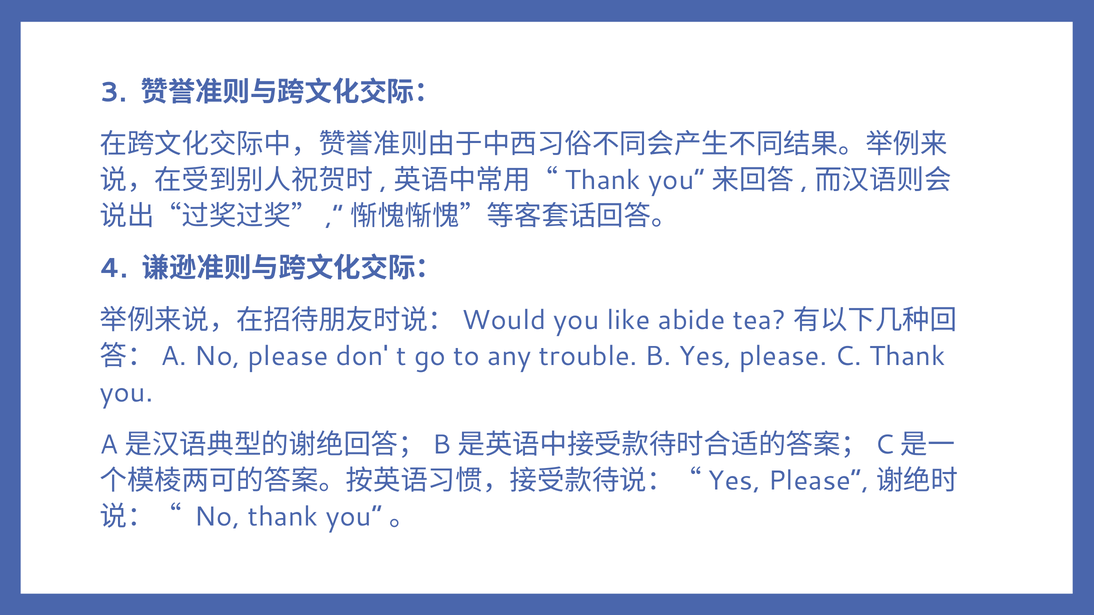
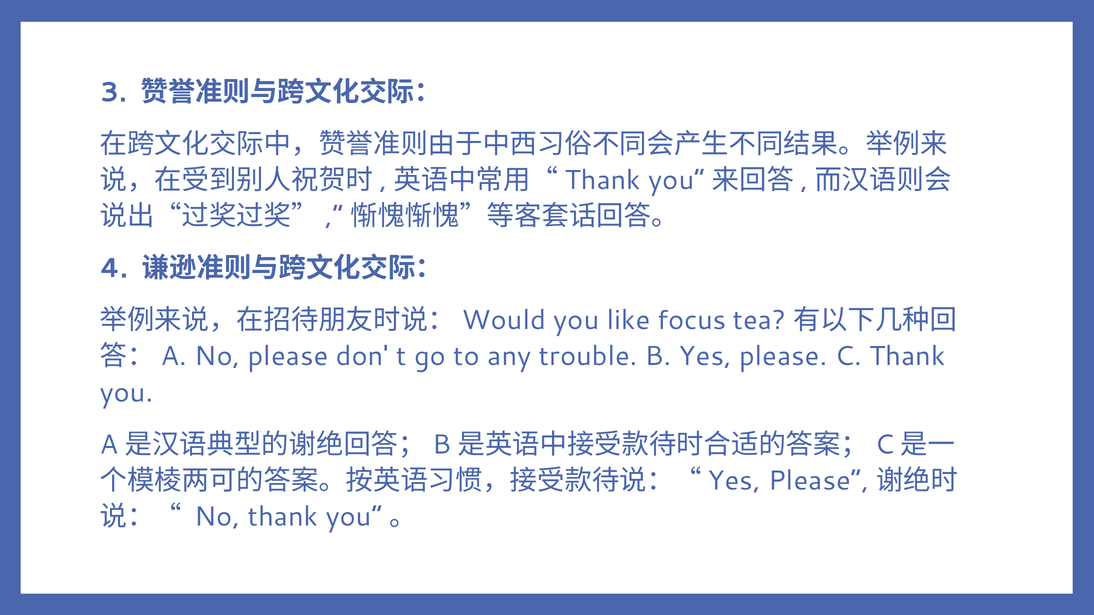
abide: abide -> focus
